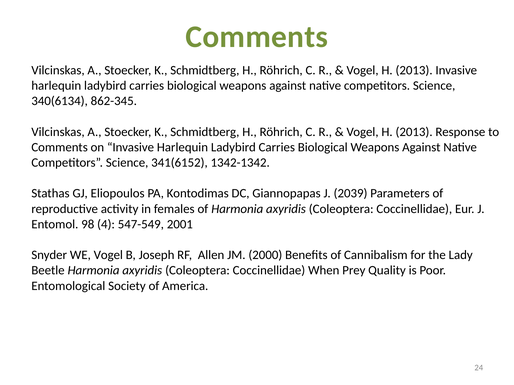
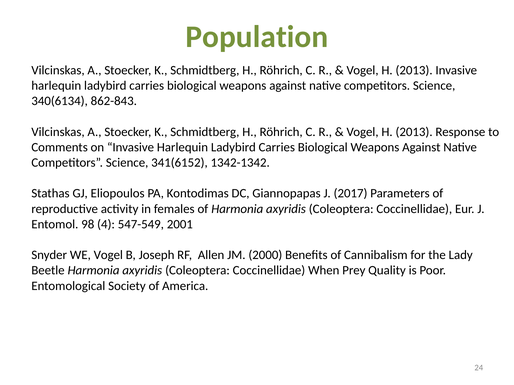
Comments at (257, 37): Comments -> Population
862-345: 862-345 -> 862-843
2039: 2039 -> 2017
